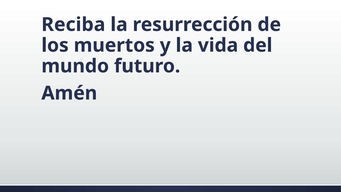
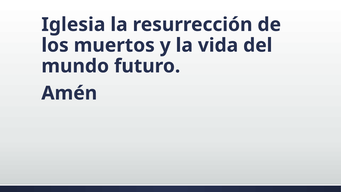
Reciba: Reciba -> Iglesia
